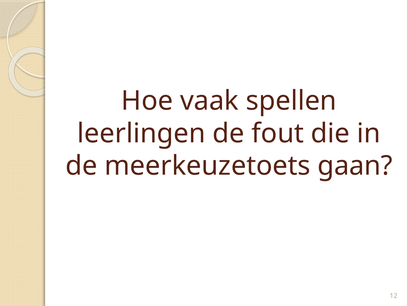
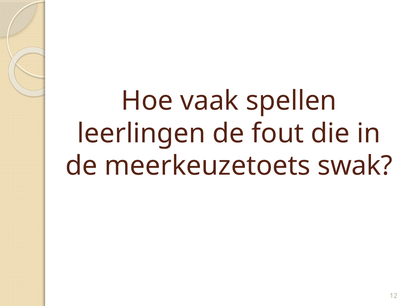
gaan: gaan -> swak
